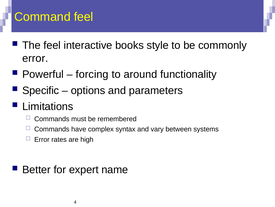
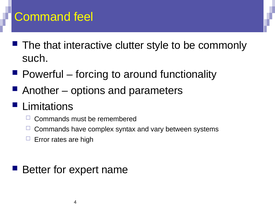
The feel: feel -> that
books: books -> clutter
error at (35, 58): error -> such
Specific: Specific -> Another
